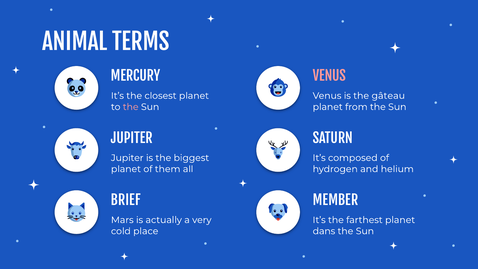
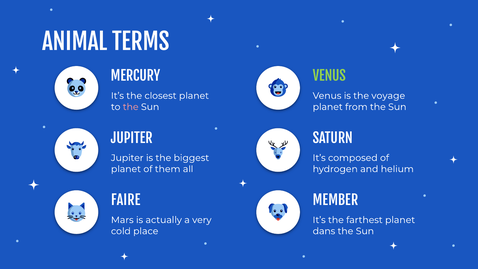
VENUS at (329, 76) colour: pink -> light green
gâteau: gâteau -> voyage
BRIEF: BRIEF -> FAIRE
